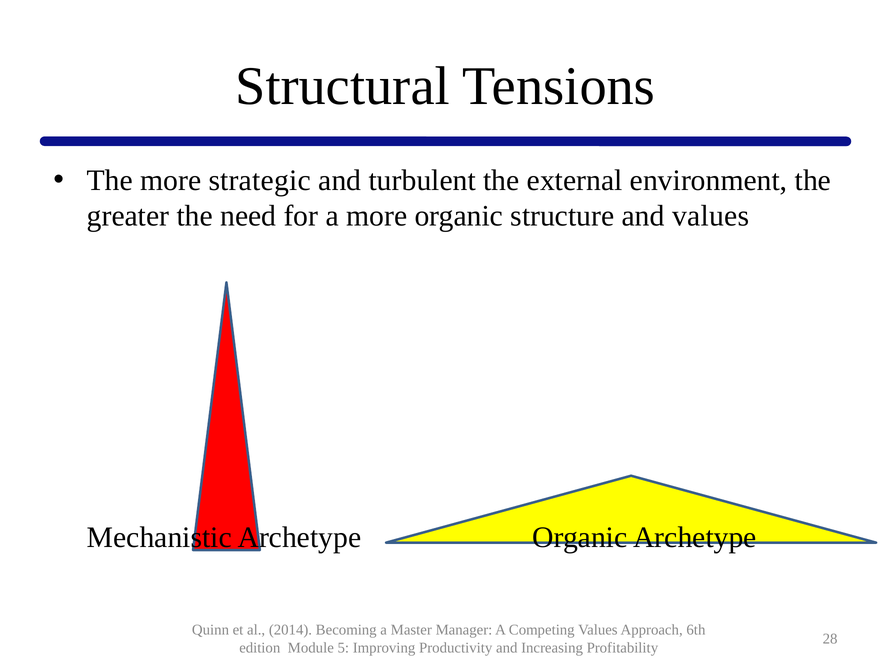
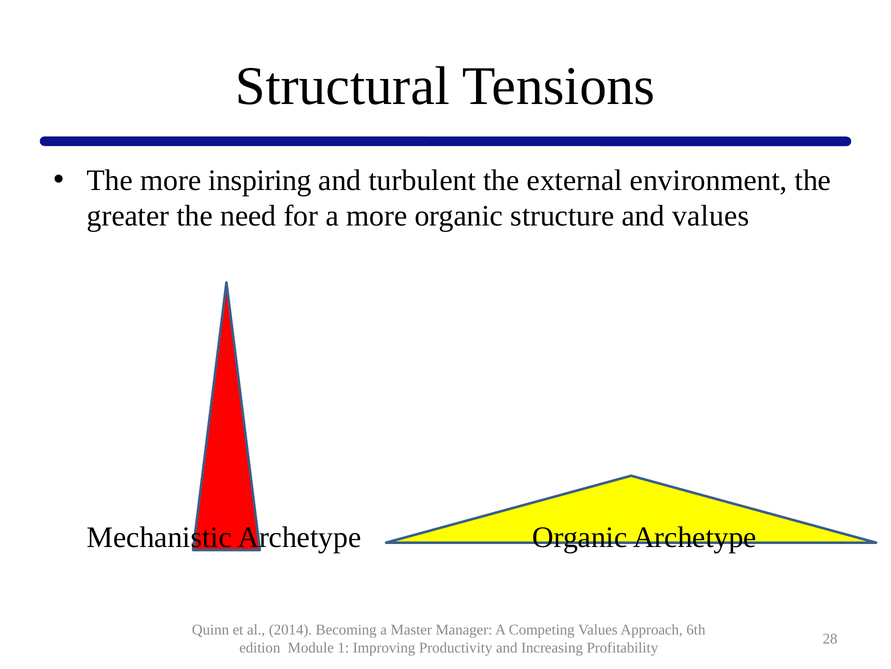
strategic: strategic -> inspiring
5: 5 -> 1
